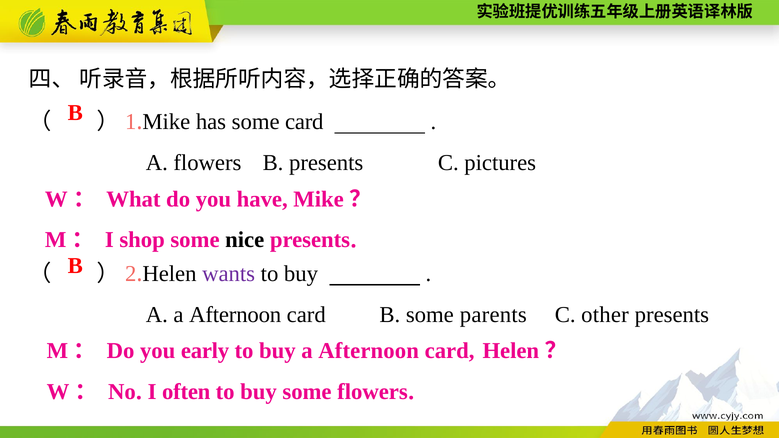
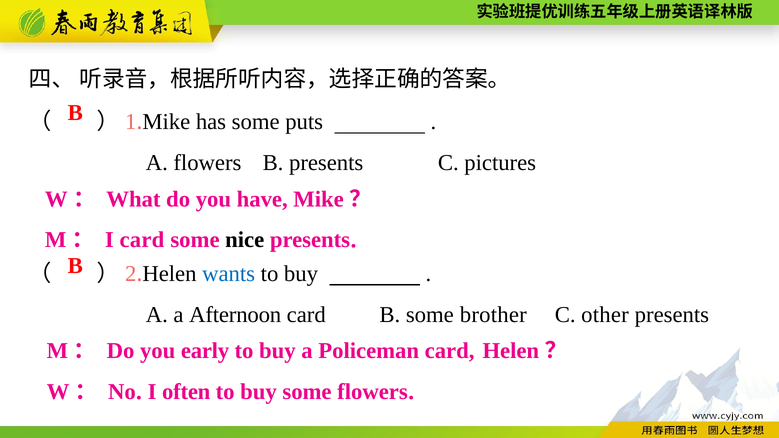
some card: card -> puts
I shop: shop -> card
wants colour: purple -> blue
parents: parents -> brother
buy a Afternoon: Afternoon -> Policeman
